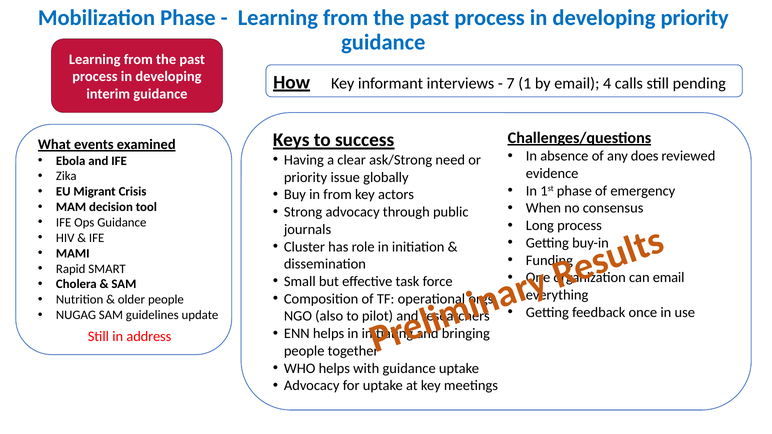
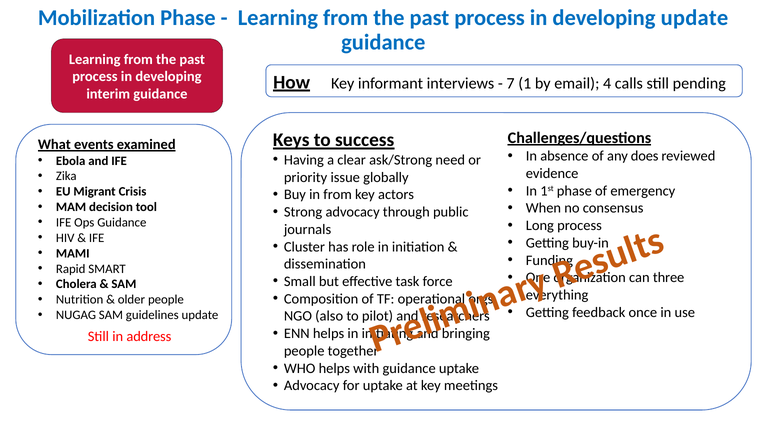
developing priority: priority -> update
can email: email -> three
